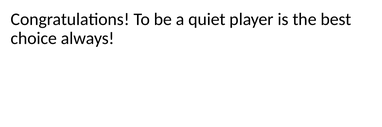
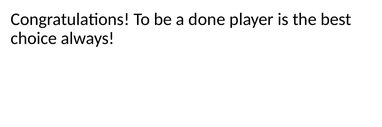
quiet: quiet -> done
